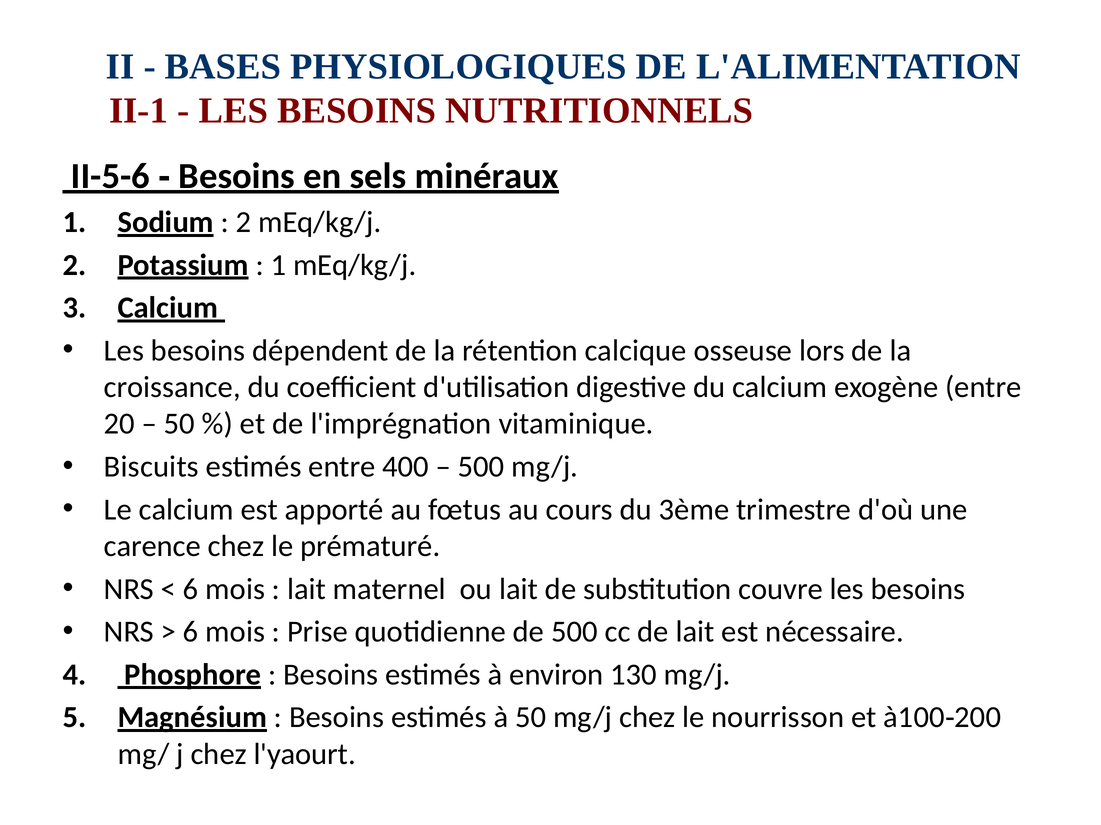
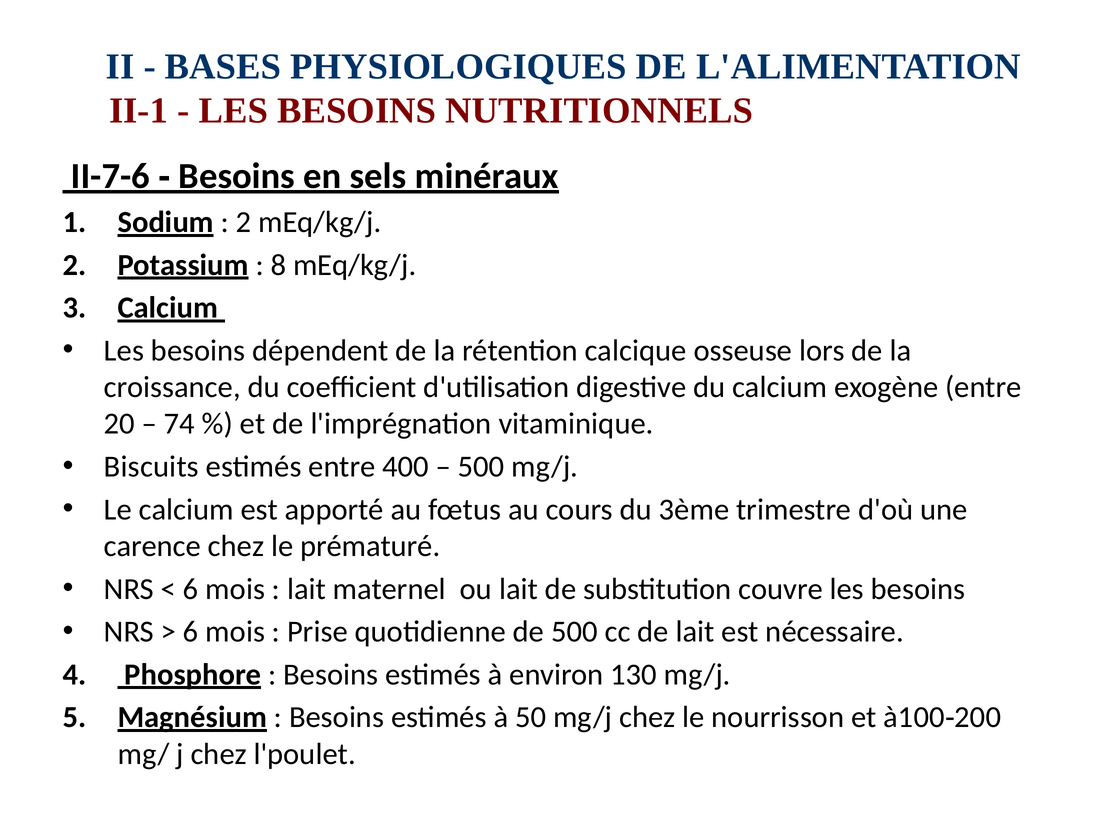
II-5-6: II-5-6 -> II-7-6
1 at (278, 265): 1 -> 8
50 at (179, 424): 50 -> 74
l'yaourt: l'yaourt -> l'poulet
